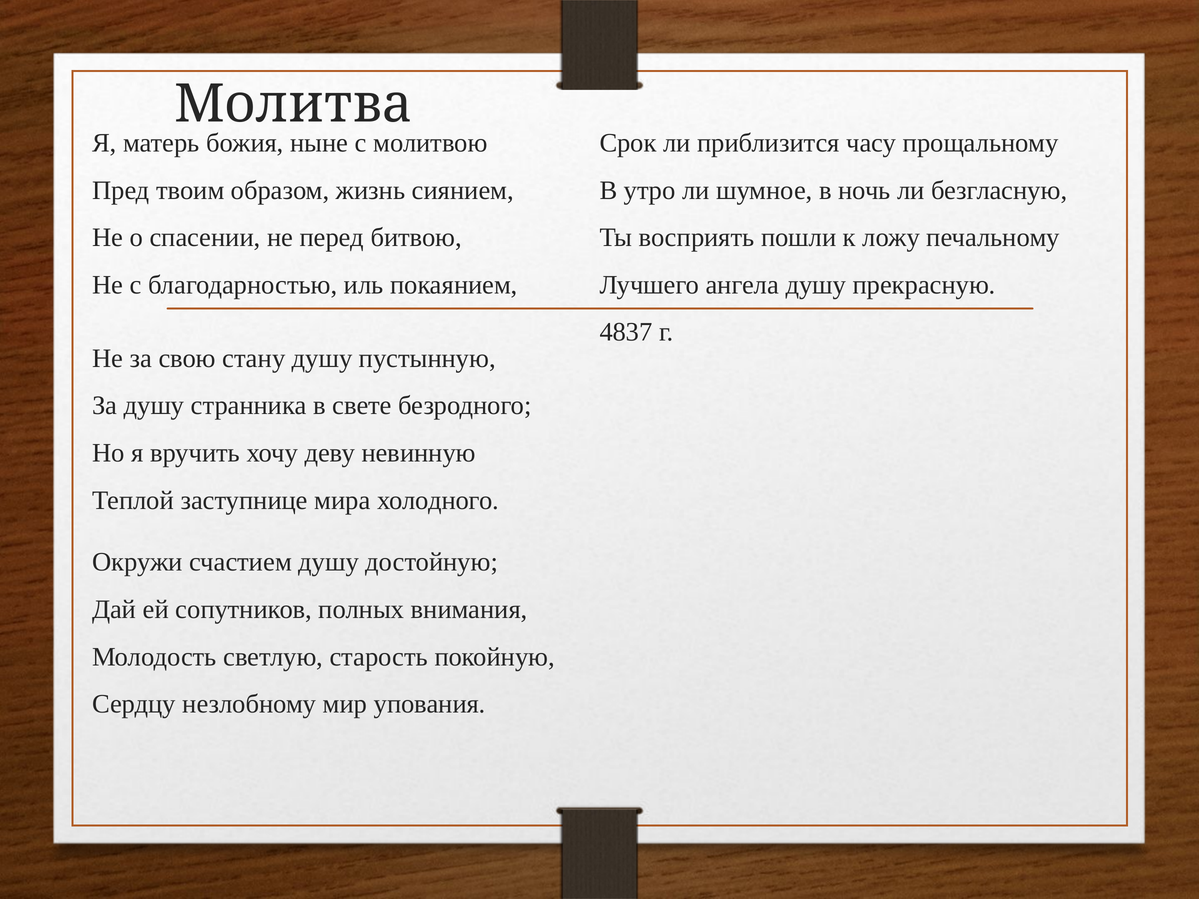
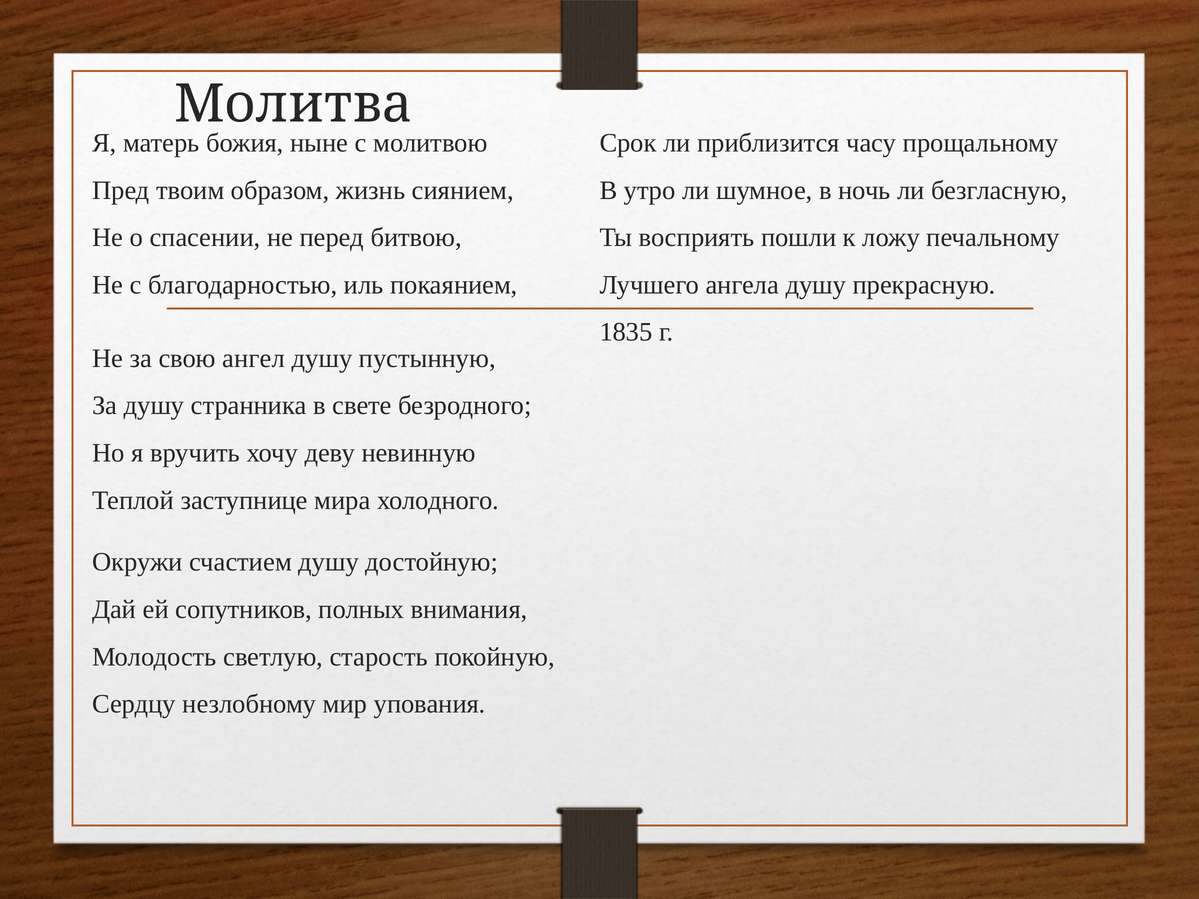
4837: 4837 -> 1835
стану: стану -> ангел
